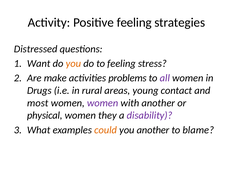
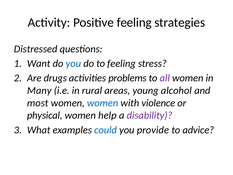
you at (73, 63) colour: orange -> blue
make: make -> drugs
Drugs: Drugs -> Many
contact: contact -> alcohol
women at (103, 103) colour: purple -> blue
with another: another -> violence
they: they -> help
could colour: orange -> blue
you another: another -> provide
blame: blame -> advice
